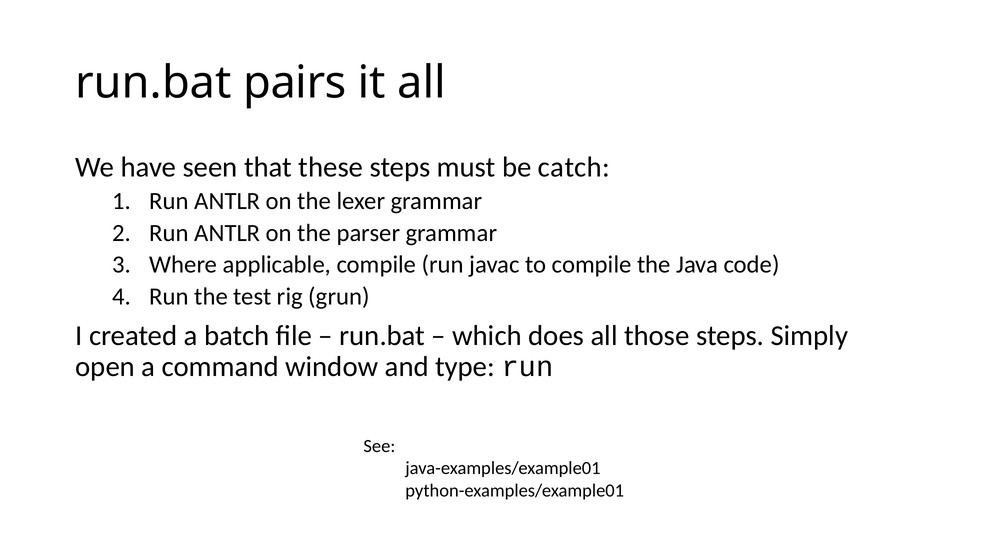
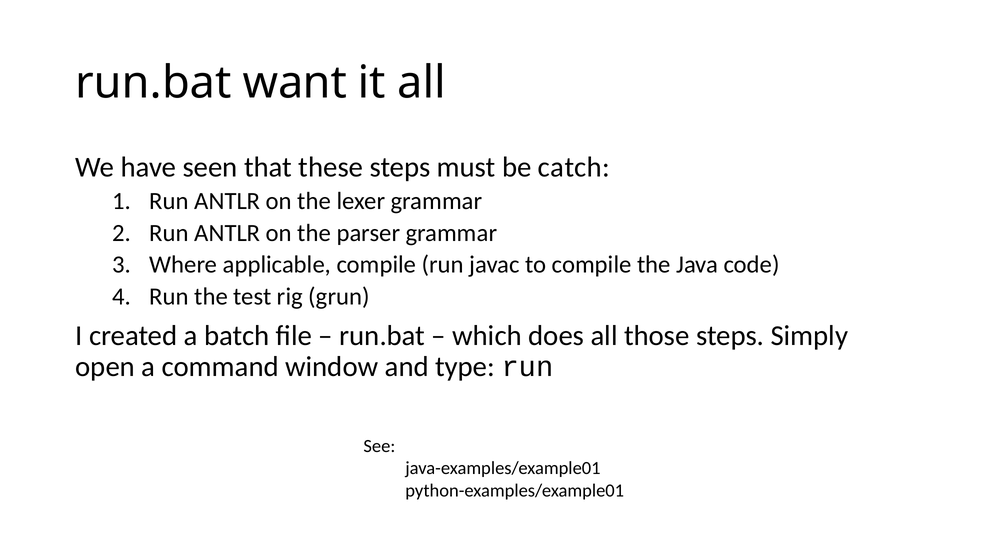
pairs: pairs -> want
